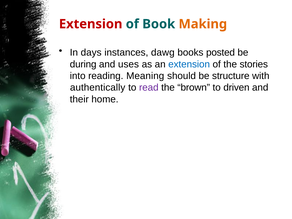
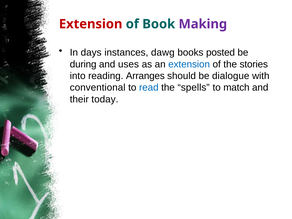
Making colour: orange -> purple
Meaning: Meaning -> Arranges
structure: structure -> dialogue
authentically: authentically -> conventional
read colour: purple -> blue
brown: brown -> spells
driven: driven -> match
home: home -> today
